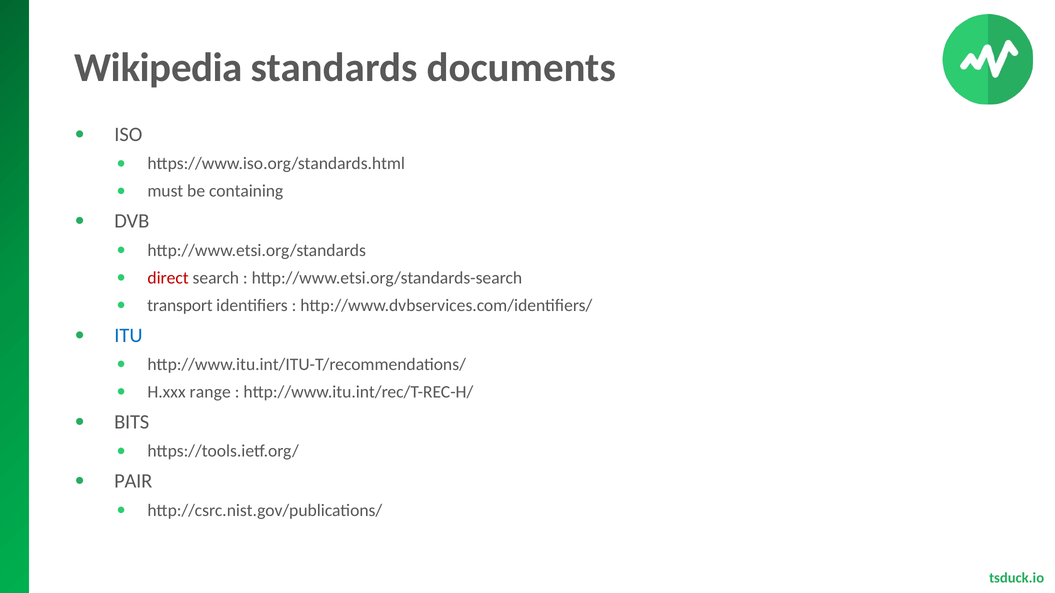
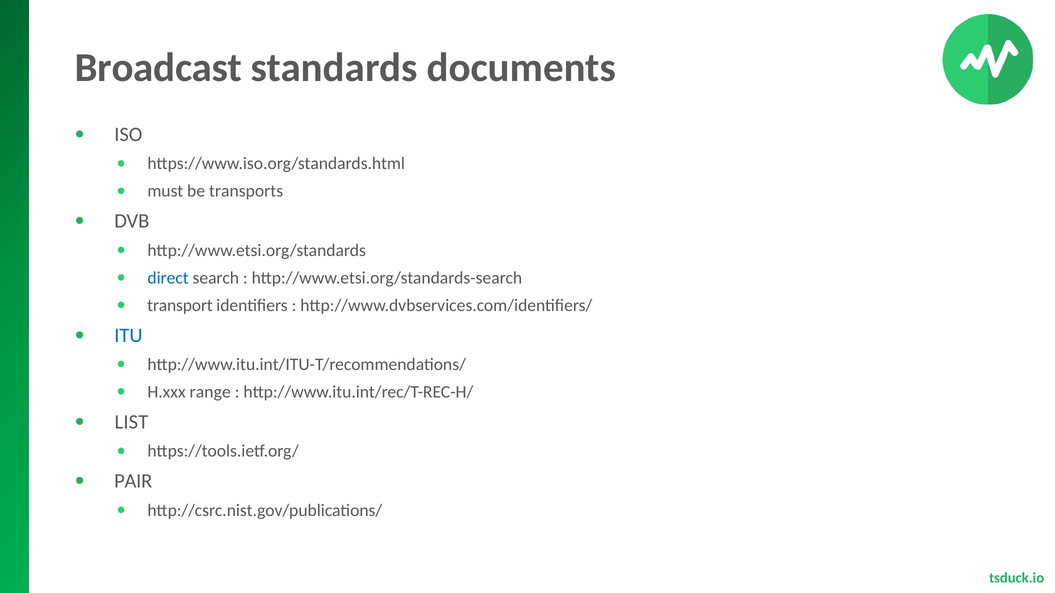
Wikipedia: Wikipedia -> Broadcast
containing: containing -> transports
direct colour: red -> blue
BITS: BITS -> LIST
